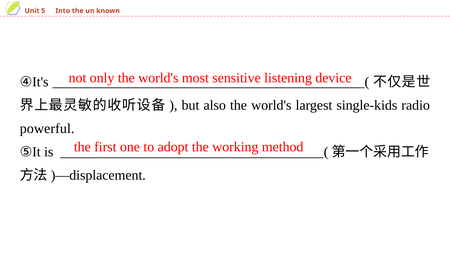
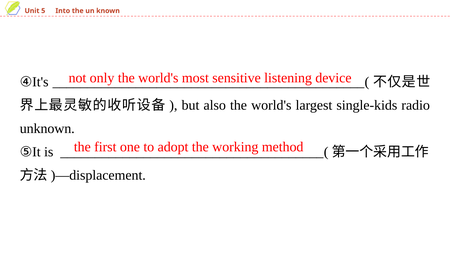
powerful: powerful -> unknown
